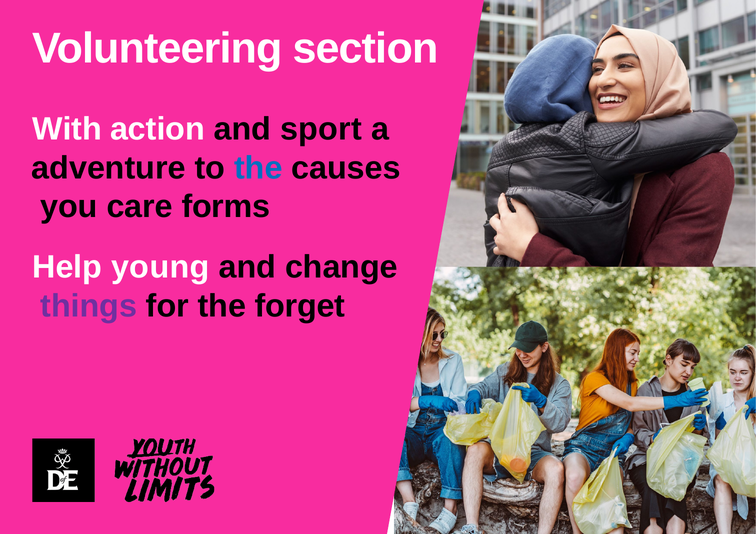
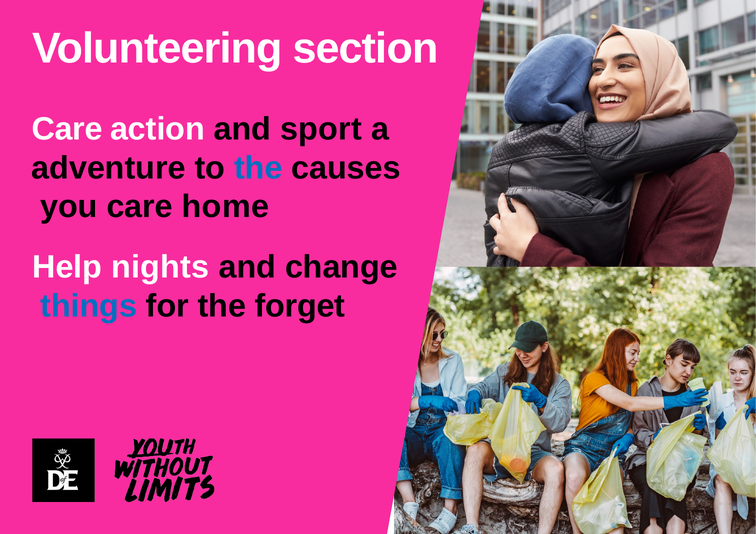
With at (67, 129): With -> Care
forms: forms -> home
young: young -> nights
things colour: purple -> blue
